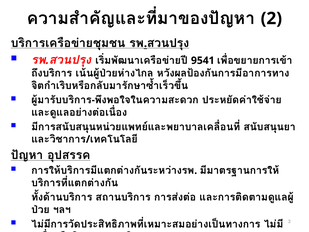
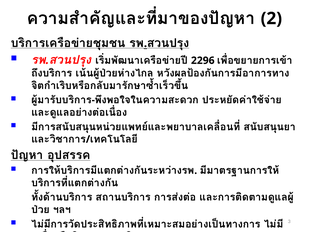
9541: 9541 -> 2296
